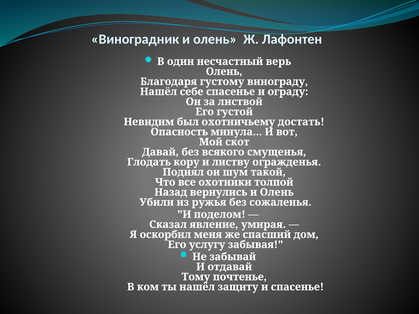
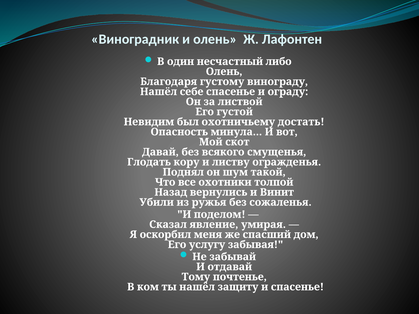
верь: верь -> либо
вернулись и Олень: Олень -> Винит
